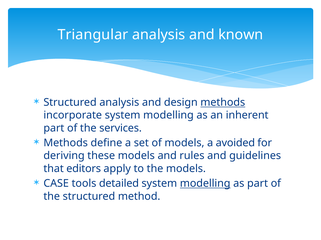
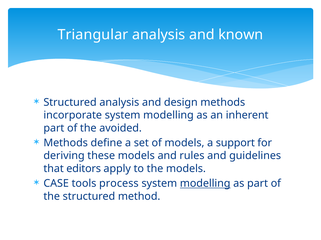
methods at (223, 103) underline: present -> none
services: services -> avoided
avoided: avoided -> support
detailed: detailed -> process
